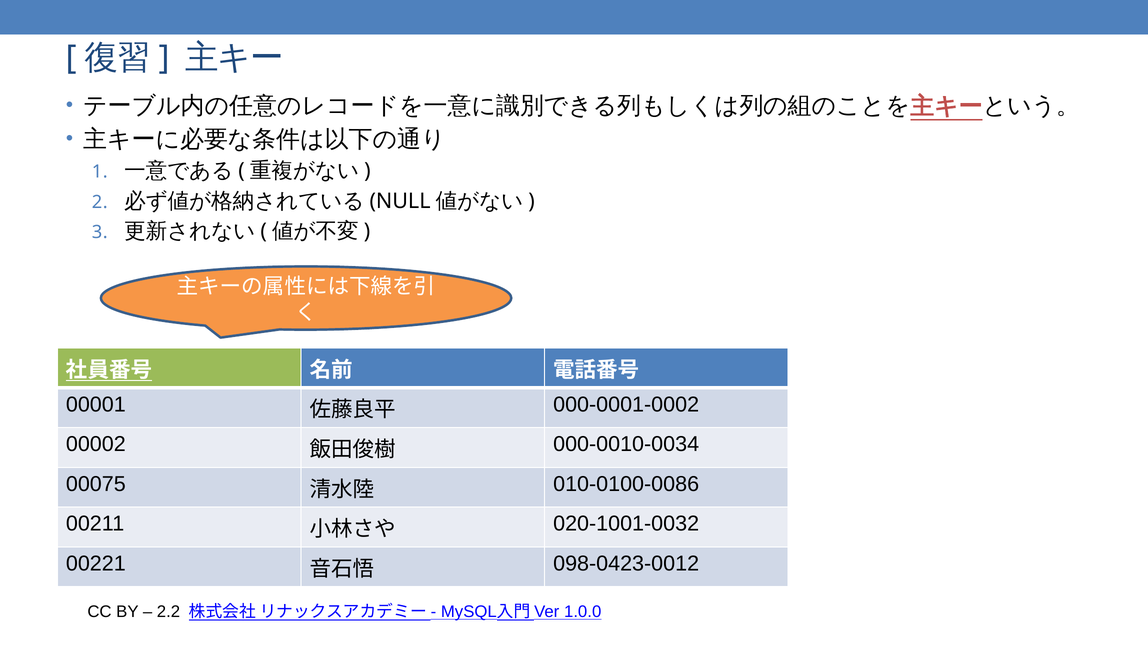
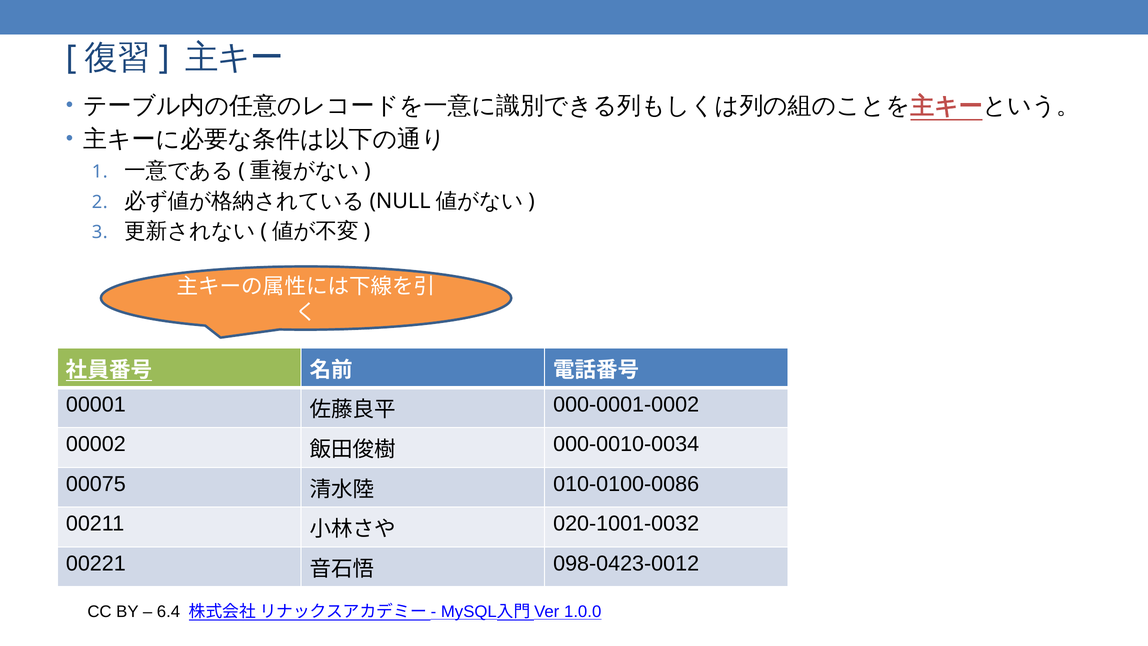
2.2: 2.2 -> 6.4
